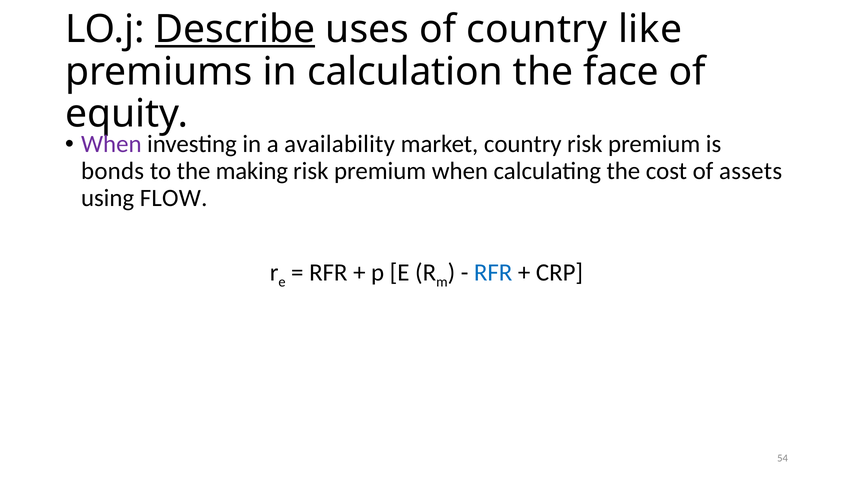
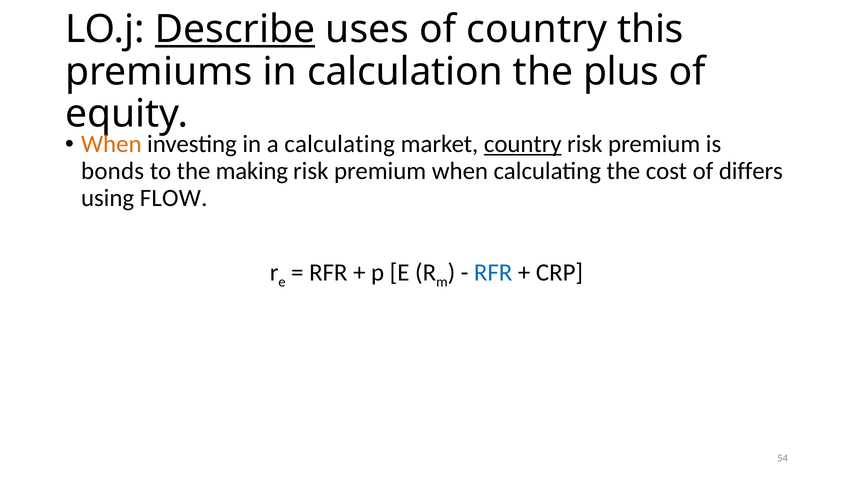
like: like -> this
face: face -> plus
When at (111, 144) colour: purple -> orange
a availability: availability -> calculating
country at (523, 144) underline: none -> present
assets: assets -> differs
